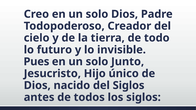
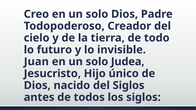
Pues: Pues -> Juan
Junto: Junto -> Judea
